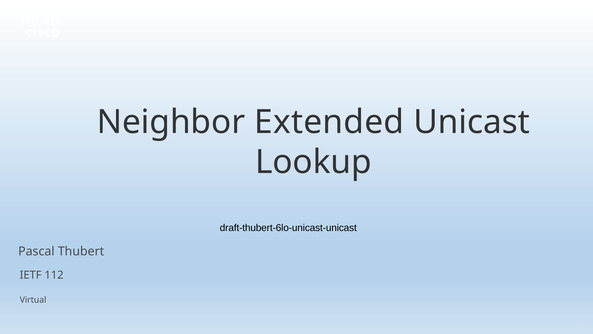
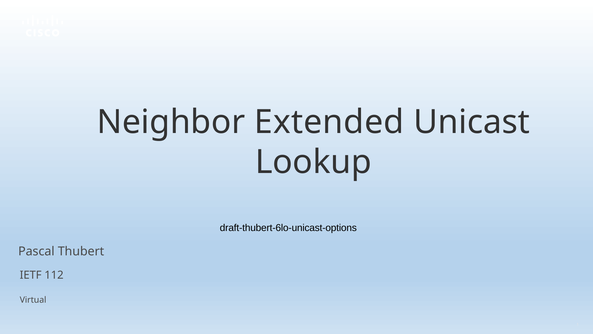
draft-thubert-6lo-unicast-unicast: draft-thubert-6lo-unicast-unicast -> draft-thubert-6lo-unicast-options
